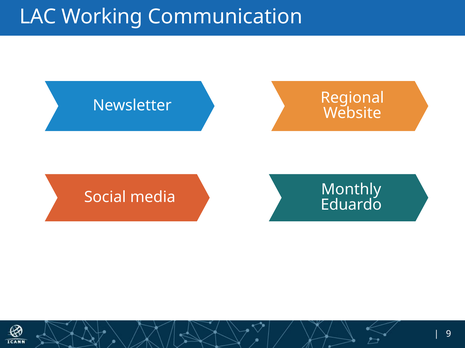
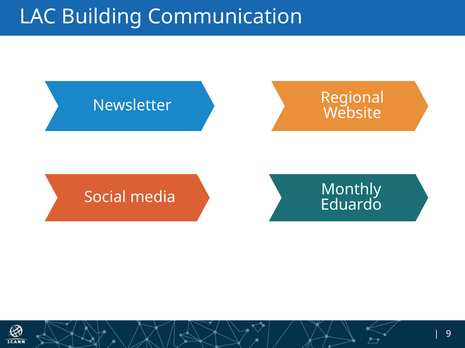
Working: Working -> Building
